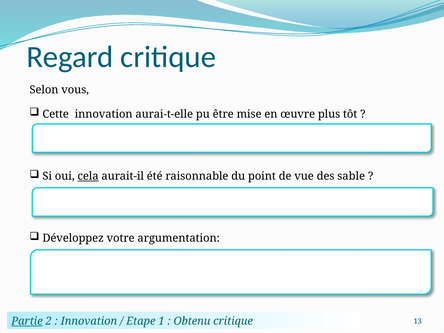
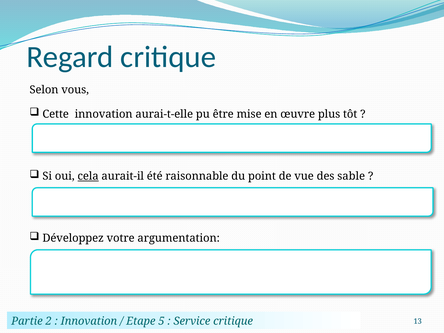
Partie underline: present -> none
1: 1 -> 5
Obtenu: Obtenu -> Service
